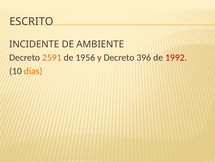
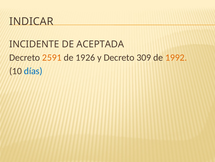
ESCRITO: ESCRITO -> INDICAR
AMBIENTE: AMBIENTE -> ACEPTADA
1956: 1956 -> 1926
396: 396 -> 309
1992 colour: red -> orange
días colour: orange -> blue
